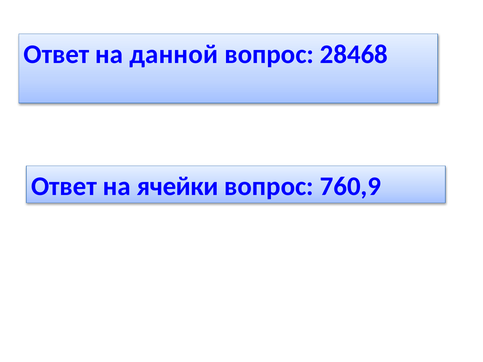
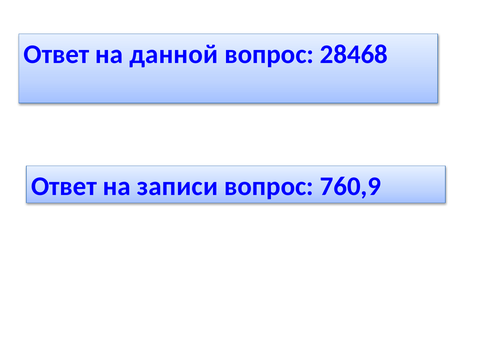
ячейки: ячейки -> записи
